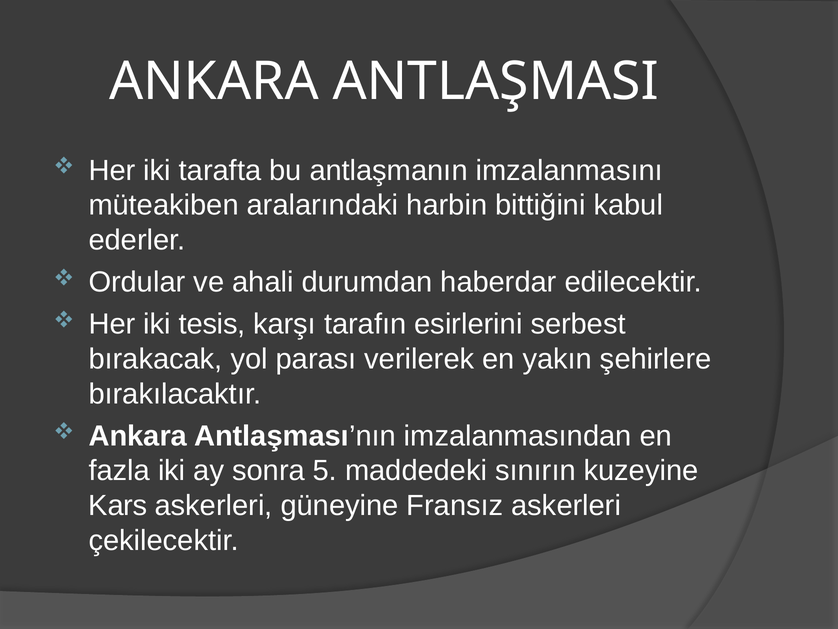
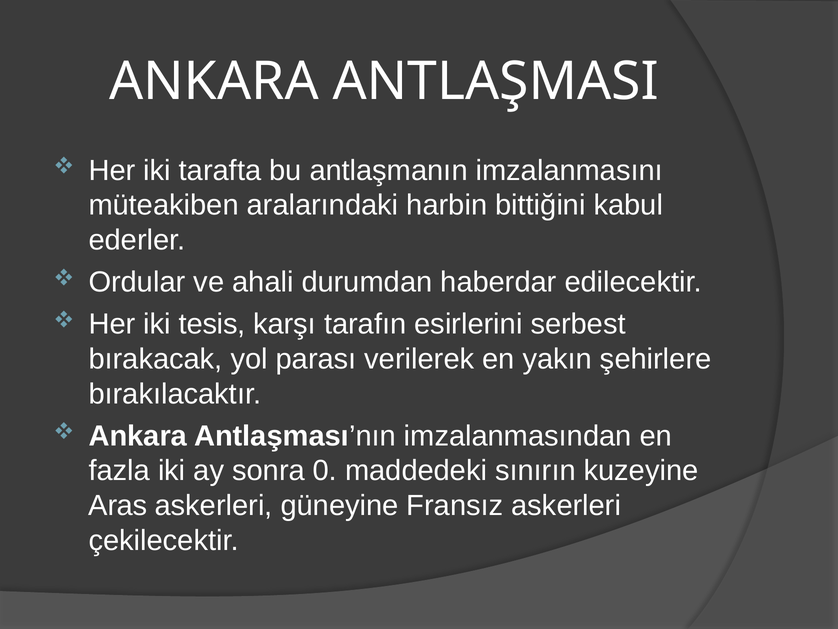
5: 5 -> 0
Kars: Kars -> Aras
